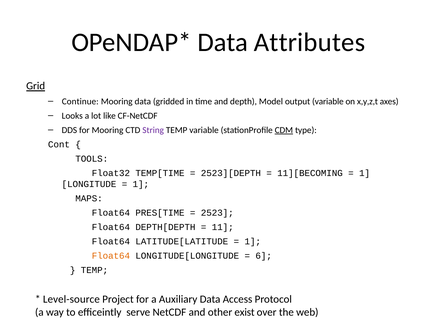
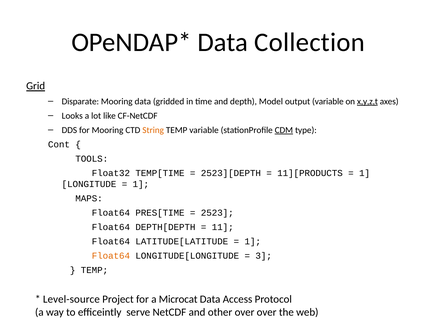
Attributes: Attributes -> Collection
Continue: Continue -> Disparate
x,y,z,t underline: none -> present
String colour: purple -> orange
11][BECOMING: 11][BECOMING -> 11][PRODUCTS
6: 6 -> 3
Auxiliary: Auxiliary -> Microcat
other exist: exist -> over
